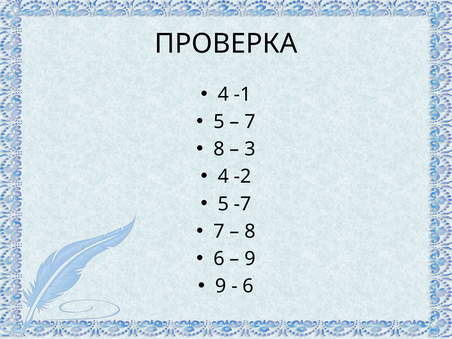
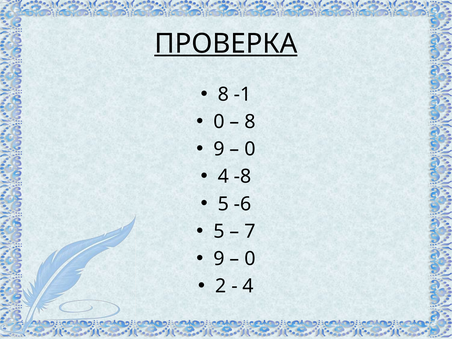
ПРОВЕРКА underline: none -> present
4 at (223, 94): 4 -> 8
5 at (219, 122): 5 -> 0
7 at (250, 122): 7 -> 8
8 at (219, 149): 8 -> 9
3 at (250, 149): 3 -> 0
-2: -2 -> -8
-7: -7 -> -6
7 at (219, 231): 7 -> 5
8 at (250, 231): 8 -> 7
6 at (219, 259): 6 -> 9
9 at (250, 259): 9 -> 0
9 at (221, 286): 9 -> 2
6 at (248, 286): 6 -> 4
